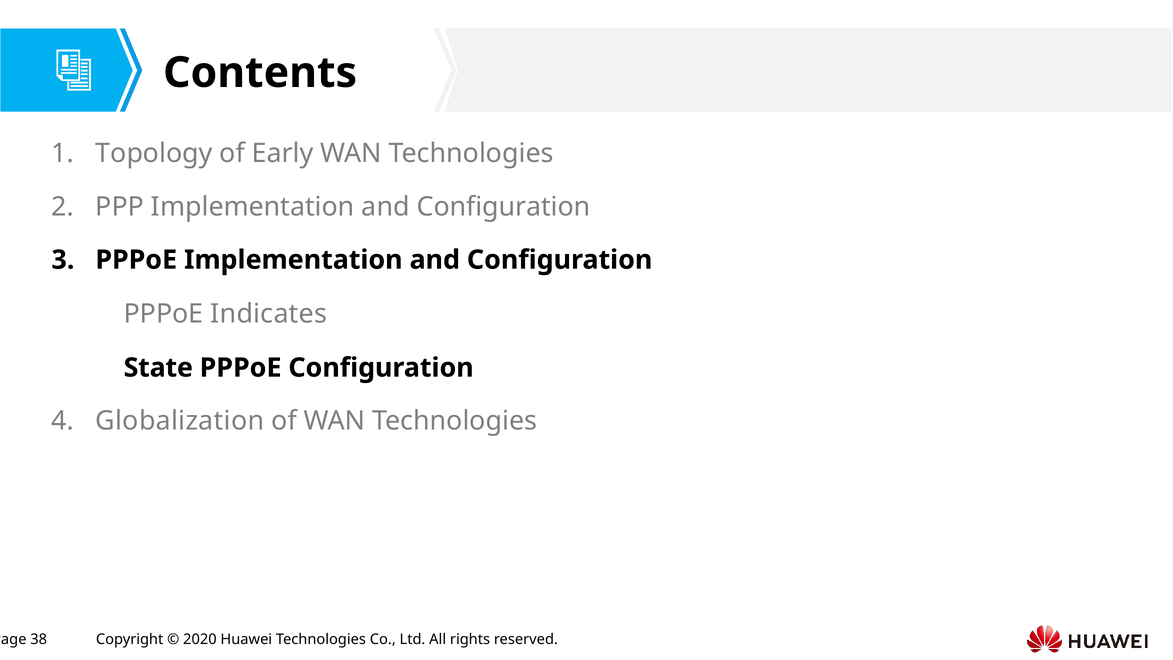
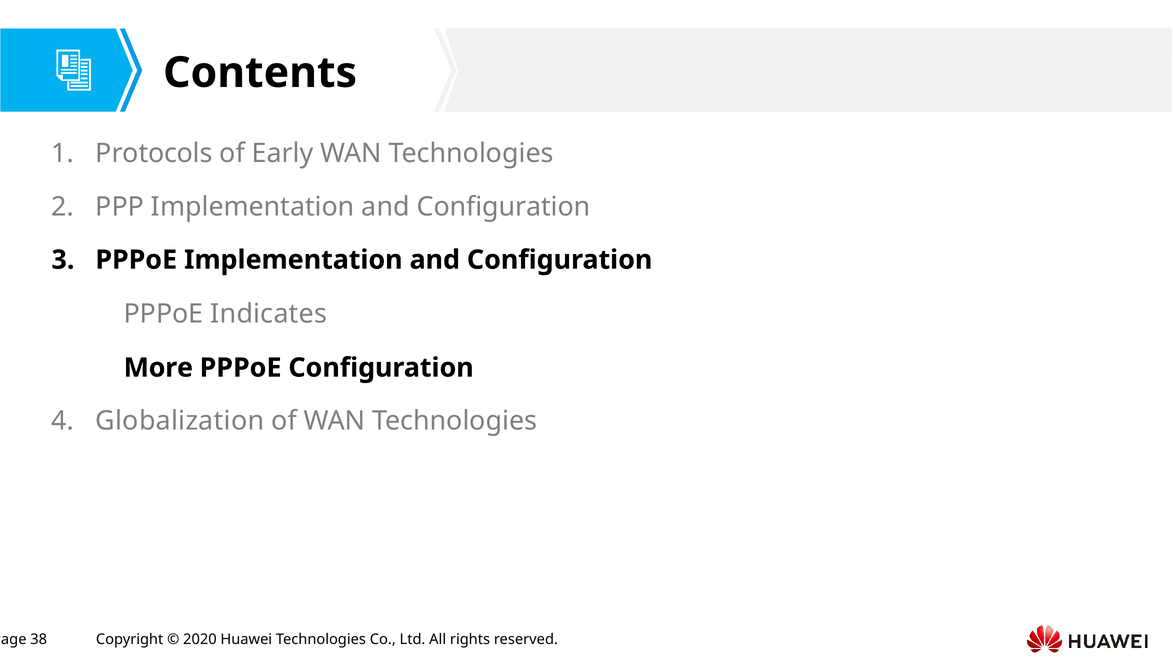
Topology: Topology -> Protocols
State: State -> More
